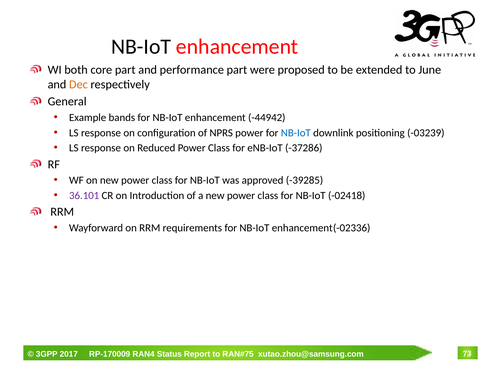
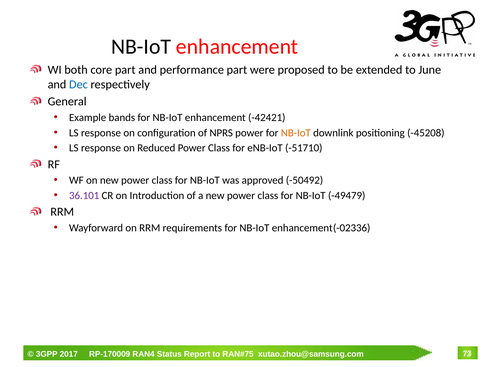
Dec colour: orange -> blue
-44942: -44942 -> -42421
NB-IoT at (296, 133) colour: blue -> orange
-03239: -03239 -> -45208
-37286: -37286 -> -51710
-39285: -39285 -> -50492
-02418: -02418 -> -49479
